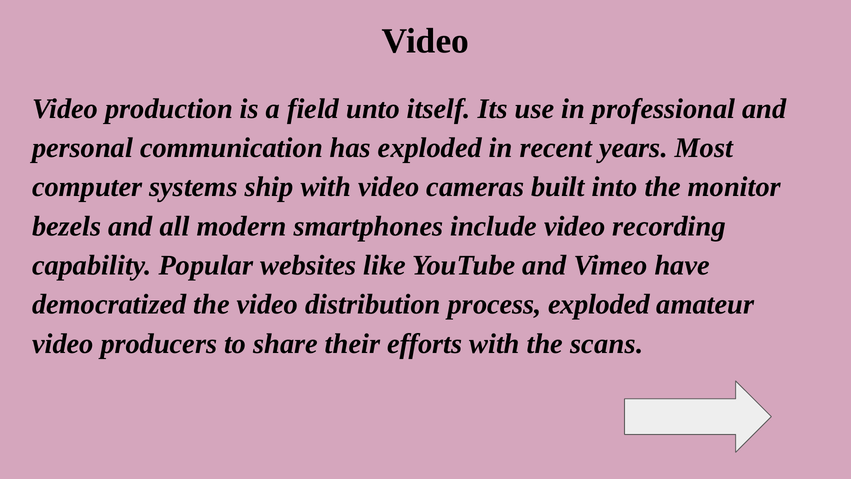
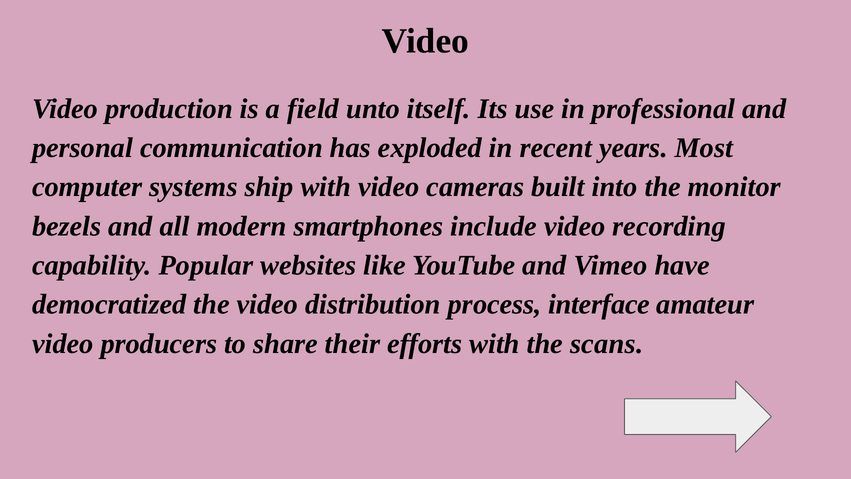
process exploded: exploded -> interface
